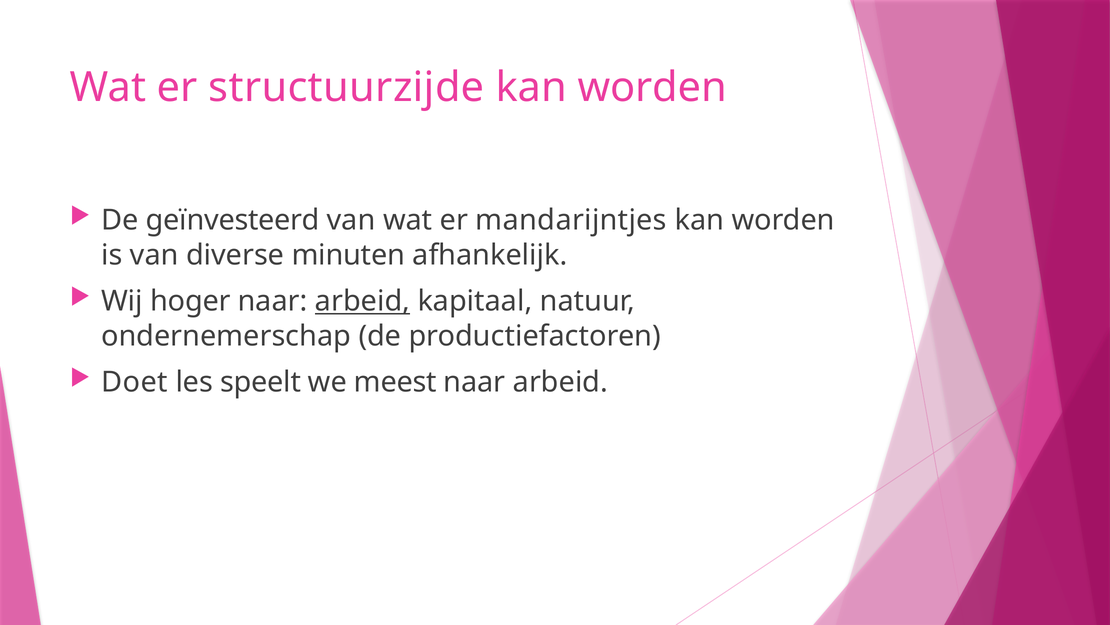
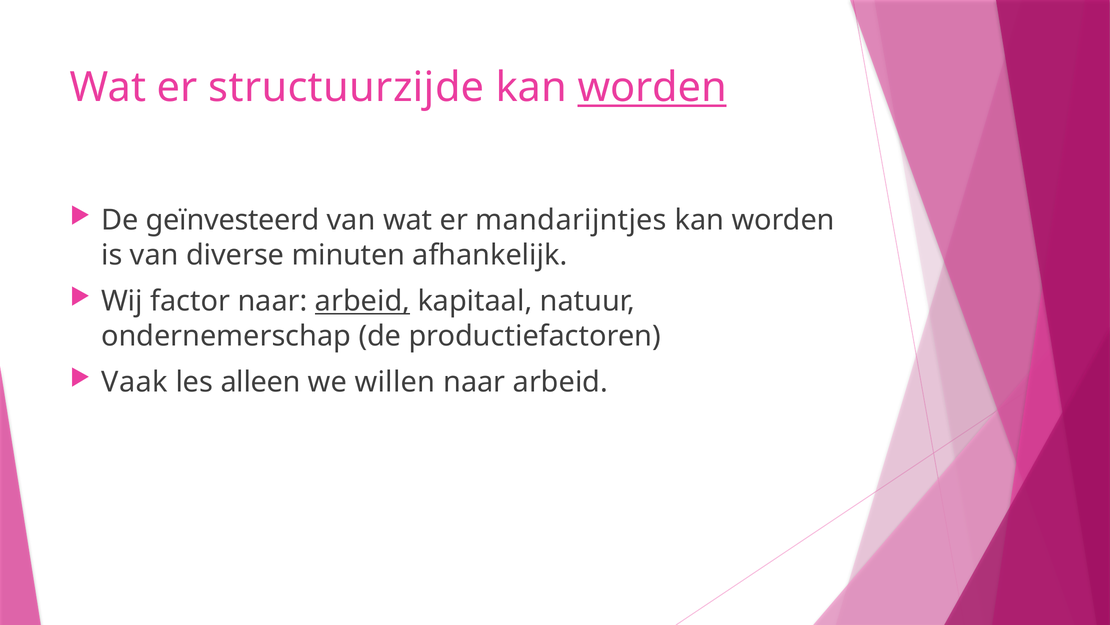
worden at (652, 88) underline: none -> present
hoger: hoger -> factor
Doet: Doet -> Vaak
speelt: speelt -> alleen
meest: meest -> willen
